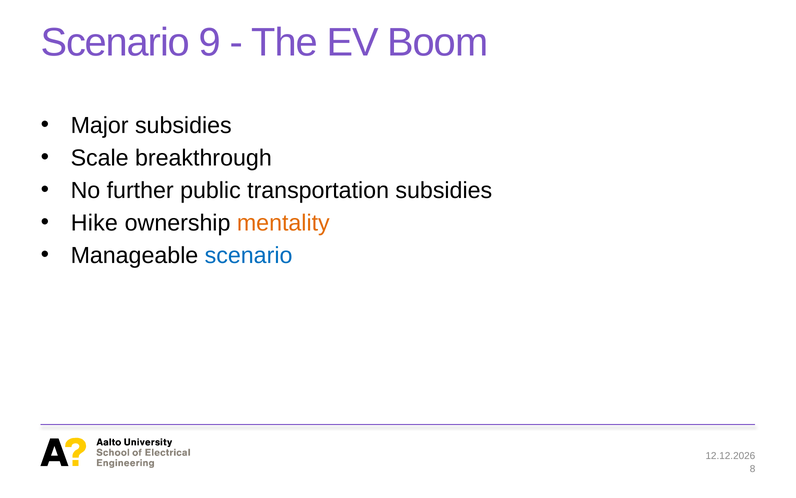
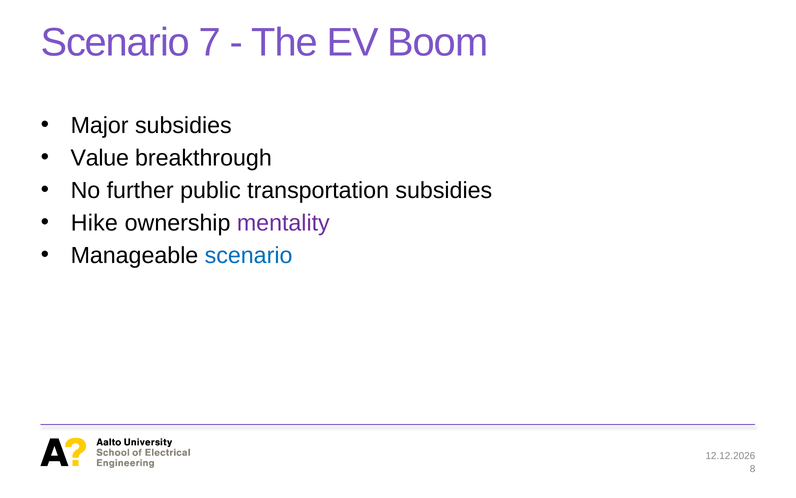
9: 9 -> 7
Scale: Scale -> Value
mentality colour: orange -> purple
